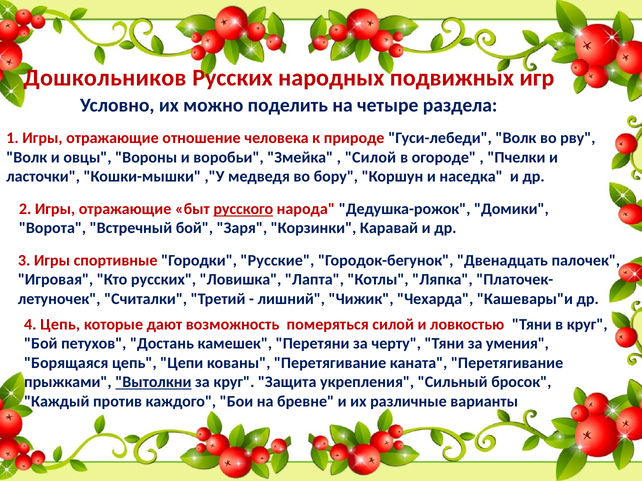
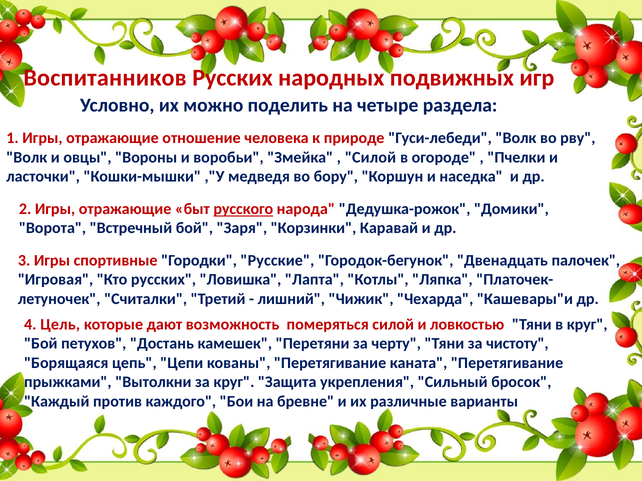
Дошкольников: Дошкольников -> Воспитанников
4 Цепь: Цепь -> Цель
умения: умения -> чистоту
Вытолкни underline: present -> none
